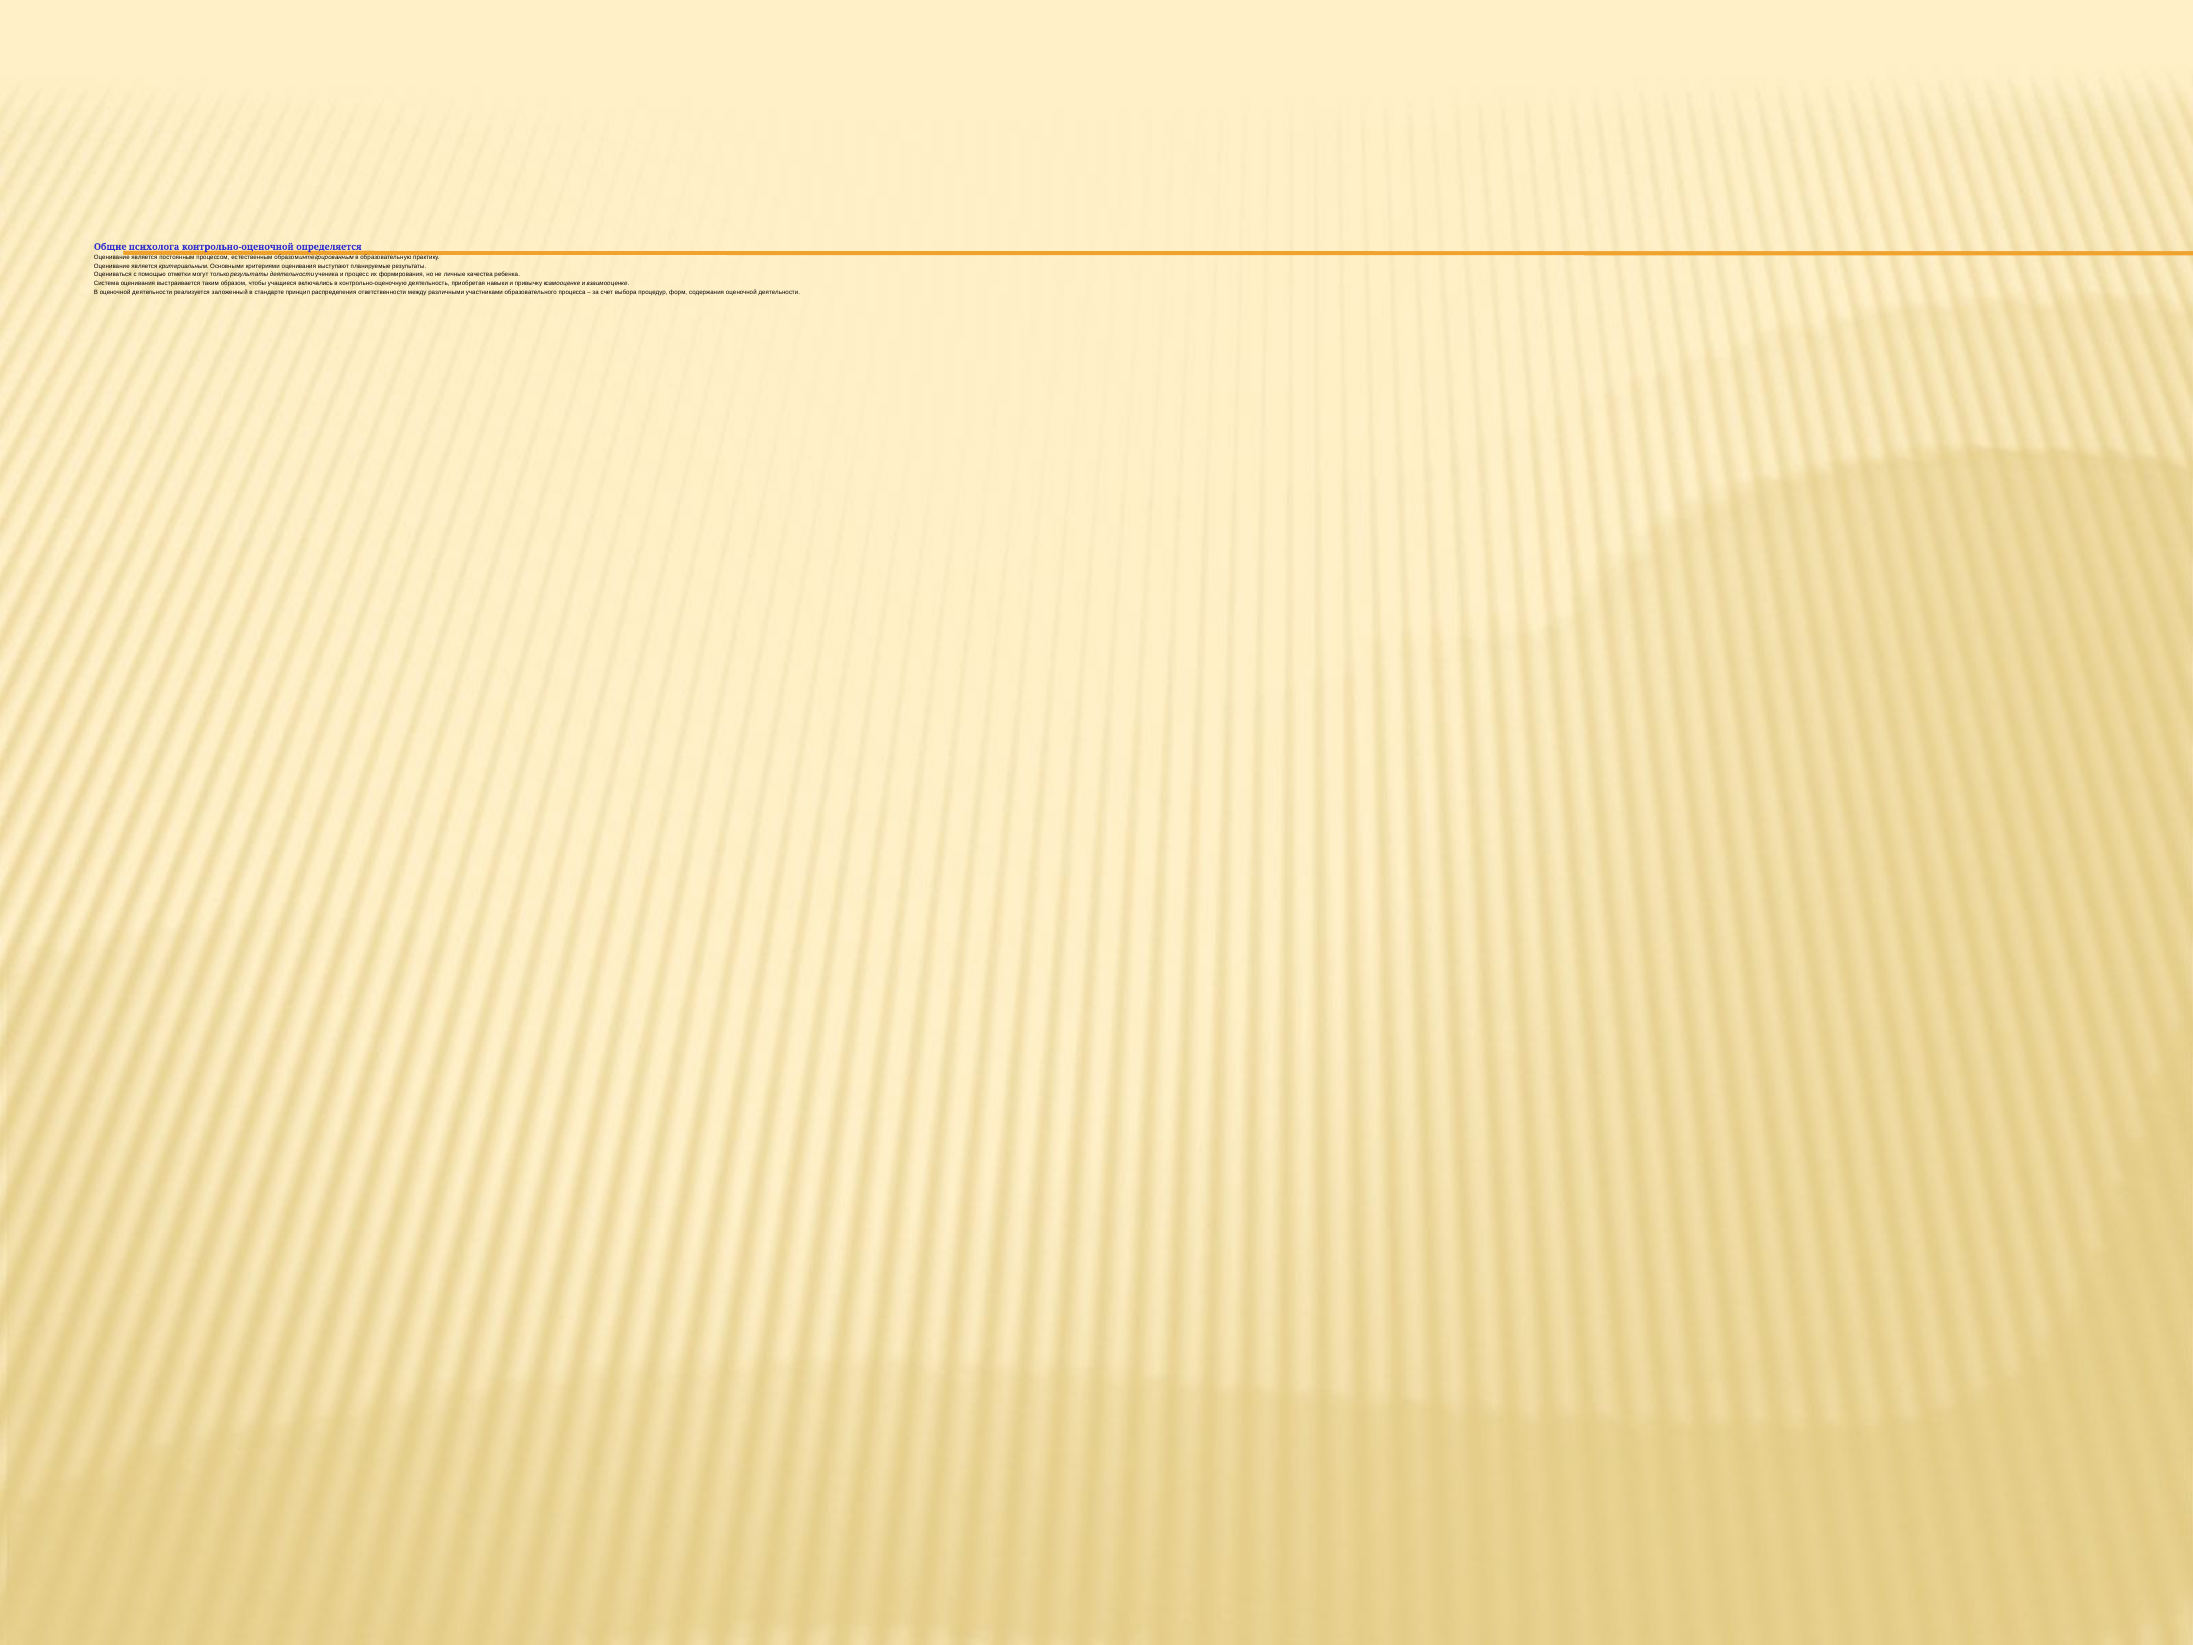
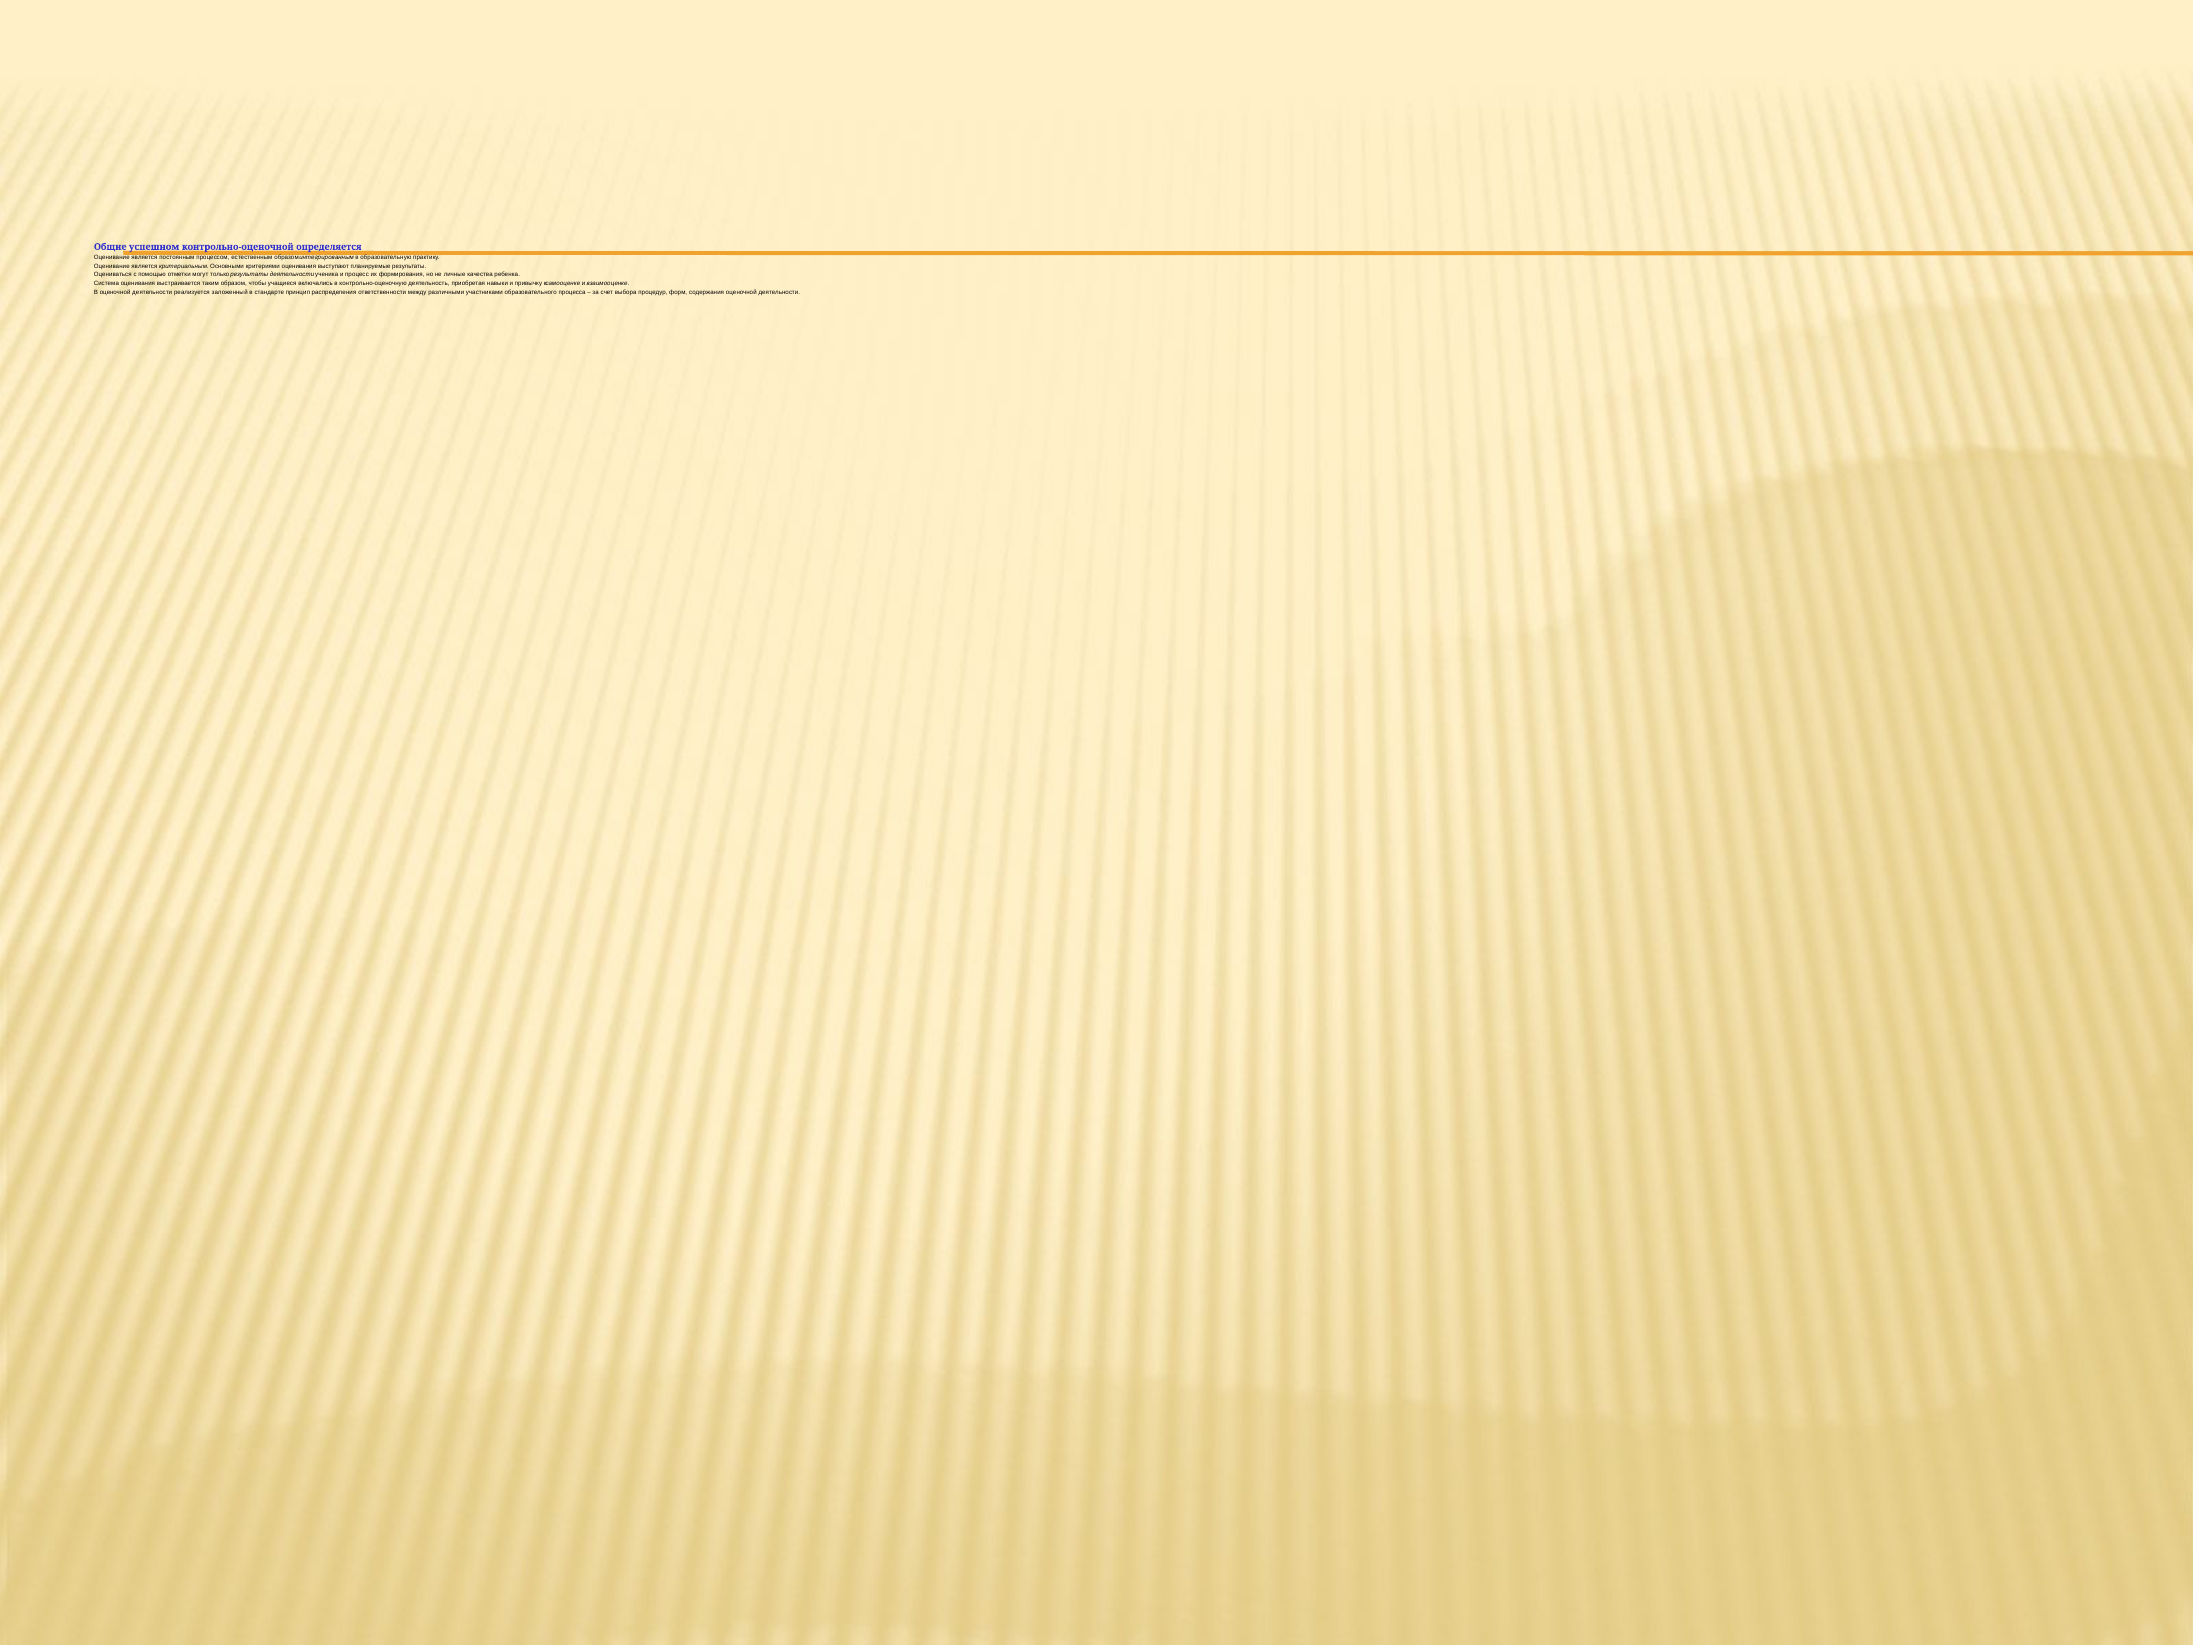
психолога: психолога -> успешном
